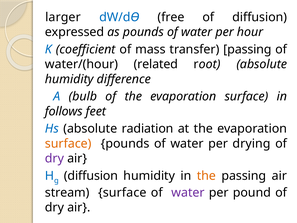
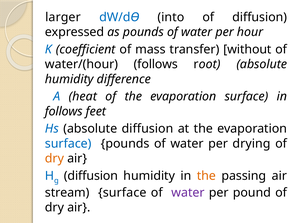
free: free -> into
transfer passing: passing -> without
water/(hour related: related -> follows
bulb: bulb -> heat
absolute radiation: radiation -> diffusion
surface at (68, 143) colour: orange -> blue
dry at (55, 158) colour: purple -> orange
